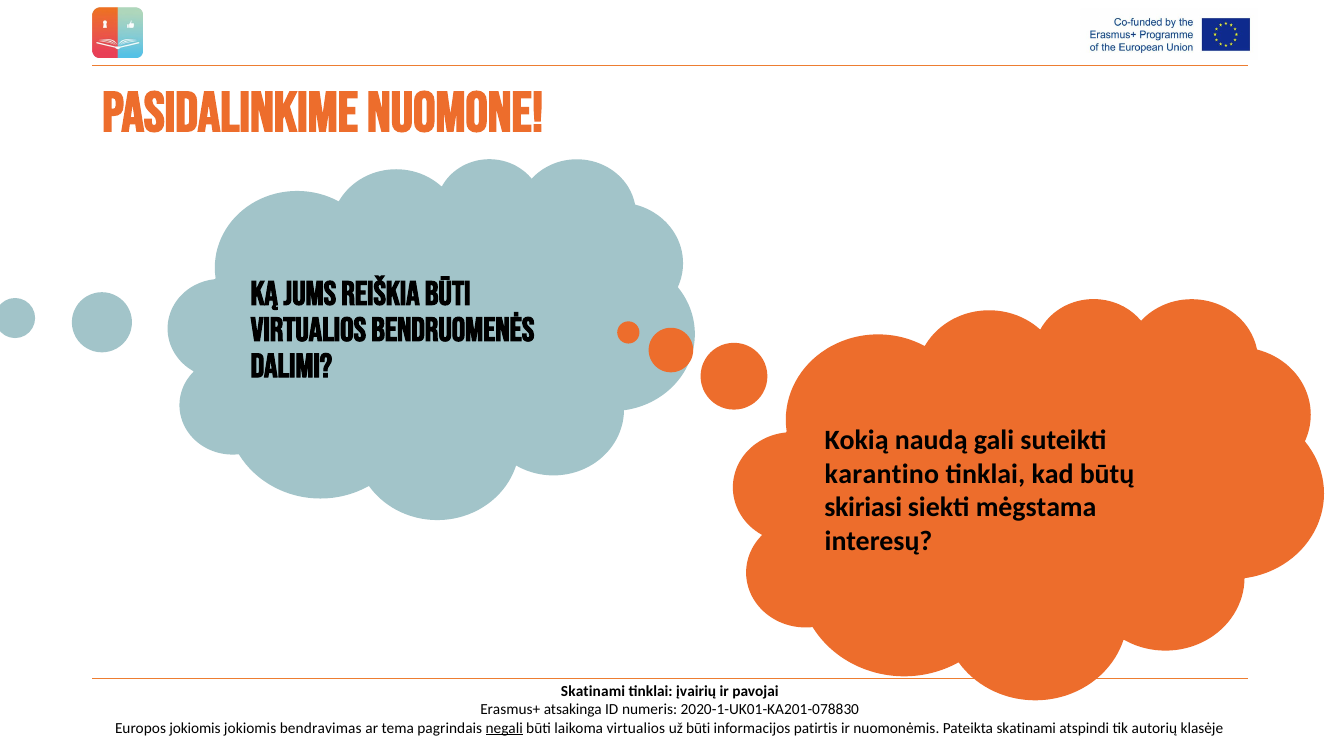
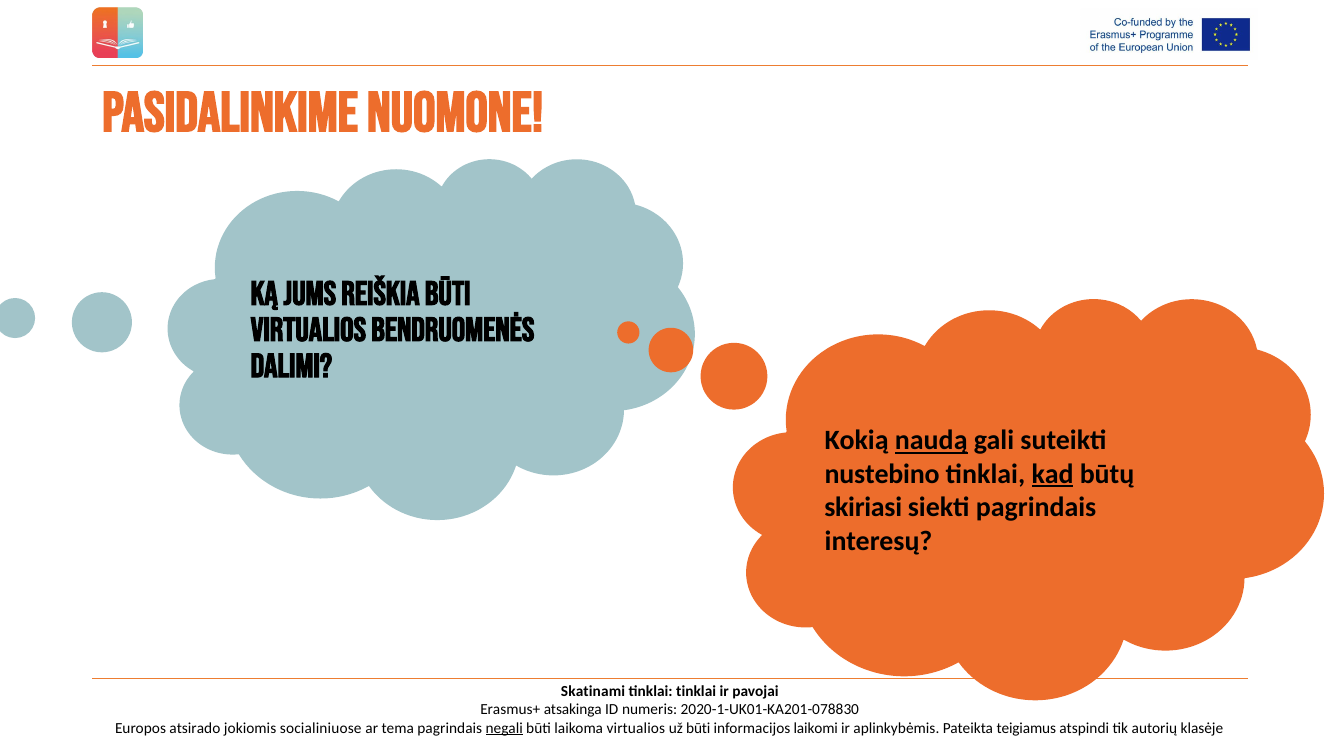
naudą underline: none -> present
karantino: karantino -> nustebino
kad underline: none -> present
siekti mėgstama: mėgstama -> pagrindais
tinklai įvairių: įvairių -> tinklai
Europos jokiomis: jokiomis -> atsirado
bendravimas: bendravimas -> socialiniuose
patirtis: patirtis -> laikomi
nuomonėmis: nuomonėmis -> aplinkybėmis
Pateikta skatinami: skatinami -> teigiamus
